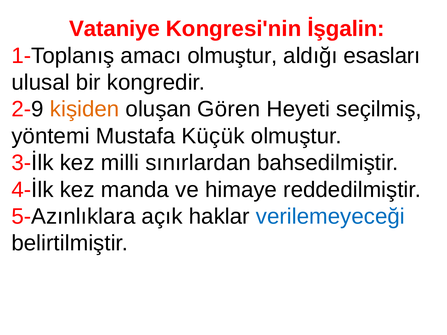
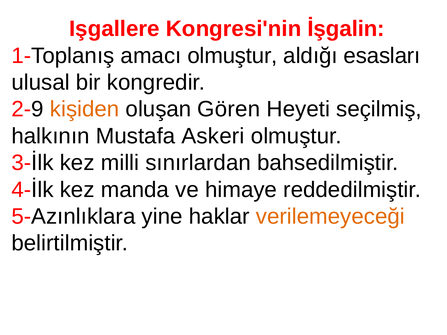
Vataniye: Vataniye -> Işgallere
yöntemi: yöntemi -> halkının
Küçük: Küçük -> Askeri
açık: açık -> yine
verilemeyeceği colour: blue -> orange
